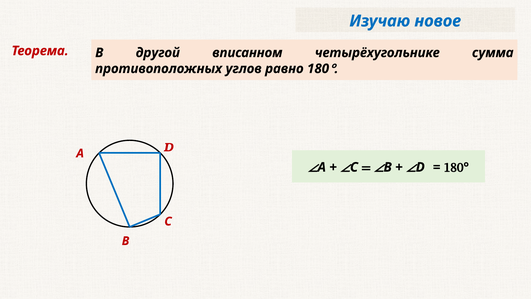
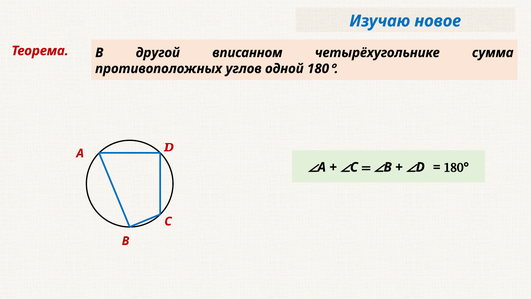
равно: равно -> одной
